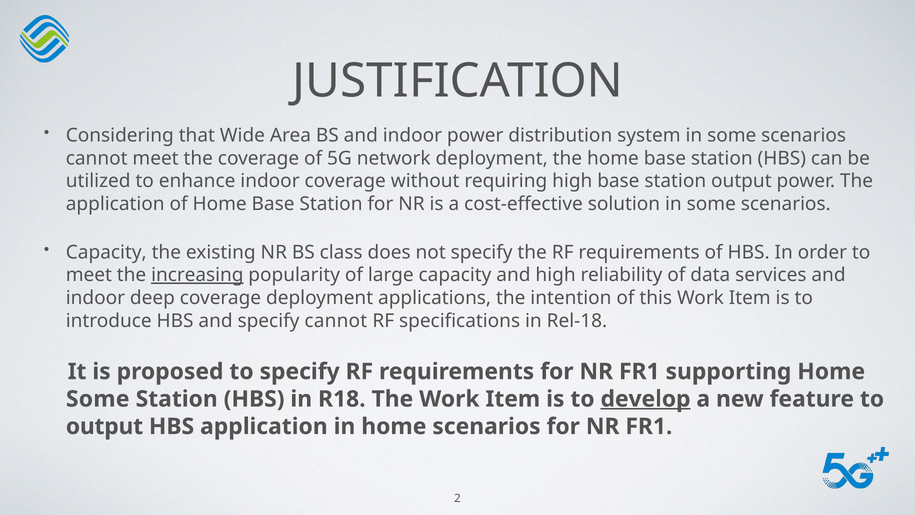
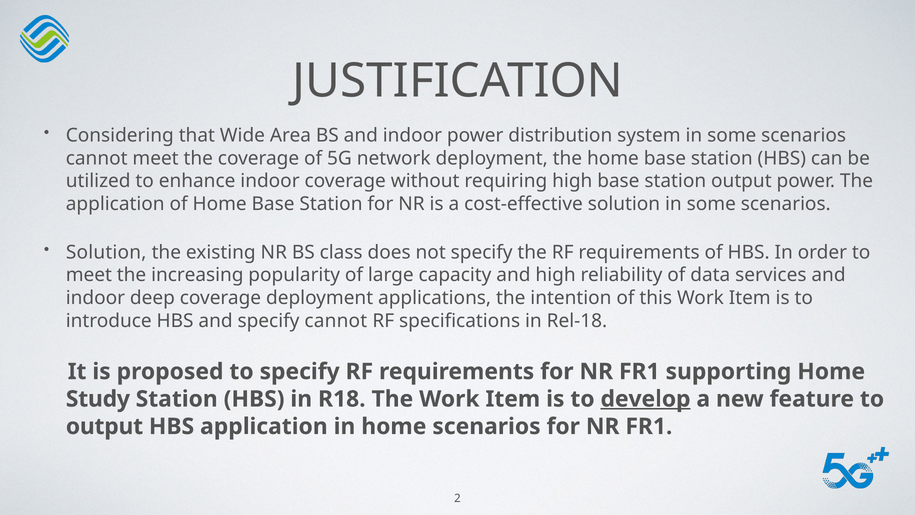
Capacity at (106, 252): Capacity -> Solution
increasing underline: present -> none
Some at (98, 399): Some -> Study
